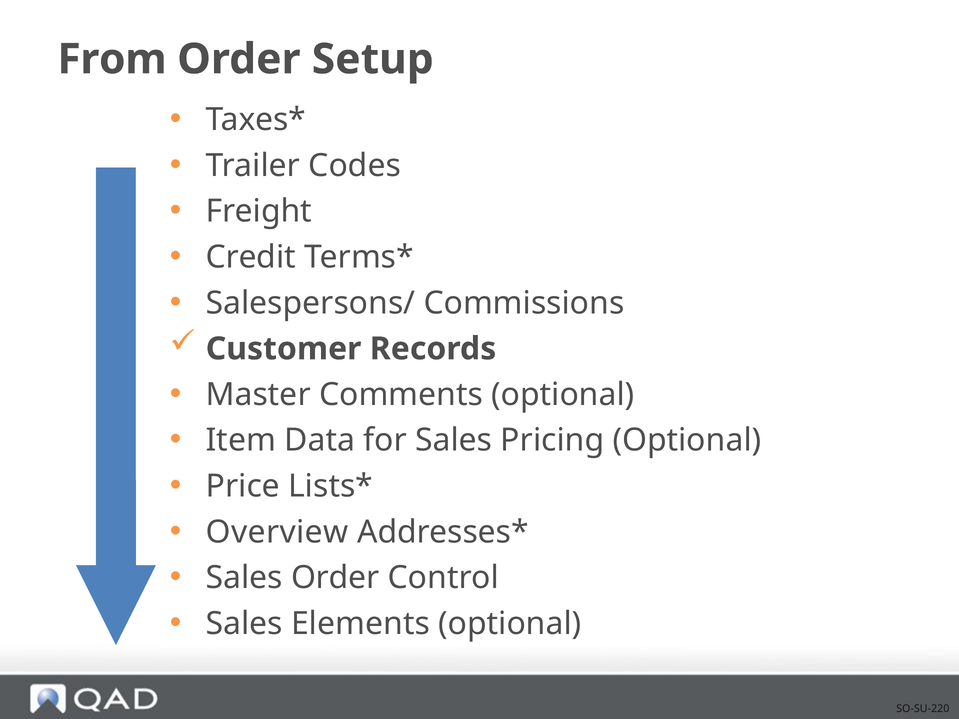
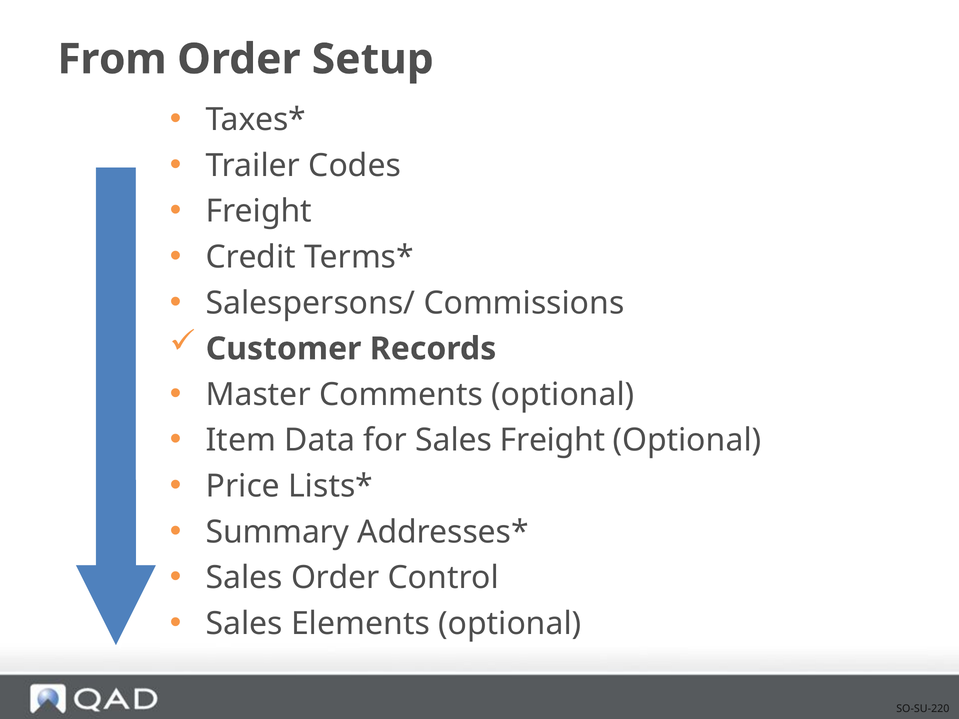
Sales Pricing: Pricing -> Freight
Overview: Overview -> Summary
